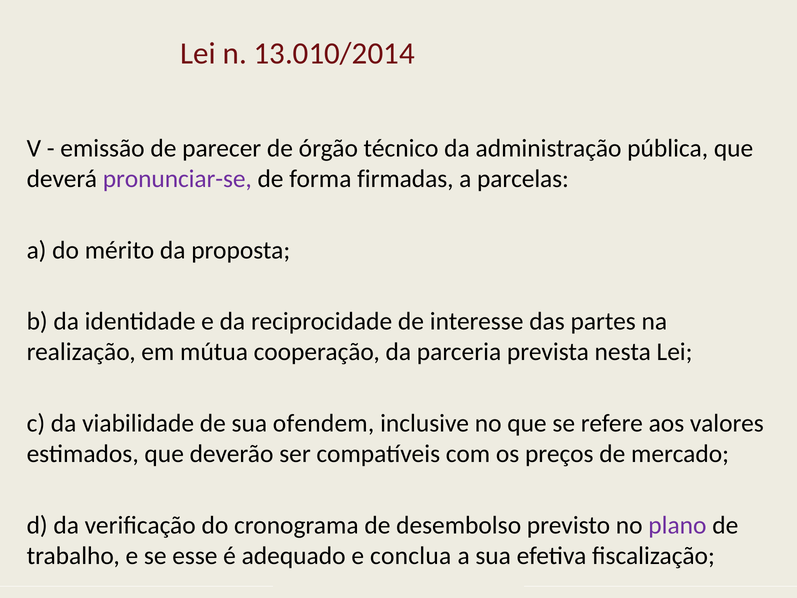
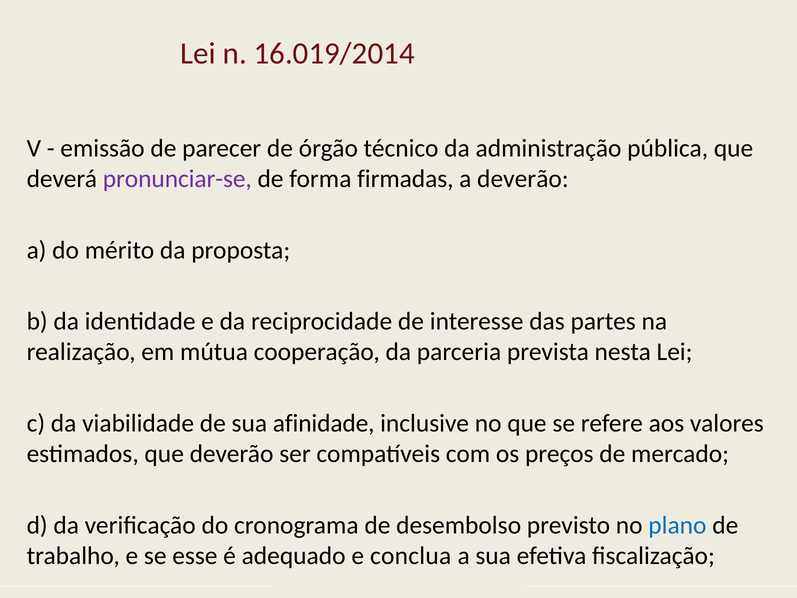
13.010/2014: 13.010/2014 -> 16.019/2014
a parcelas: parcelas -> deverão
ofendem: ofendem -> afinidade
plano colour: purple -> blue
